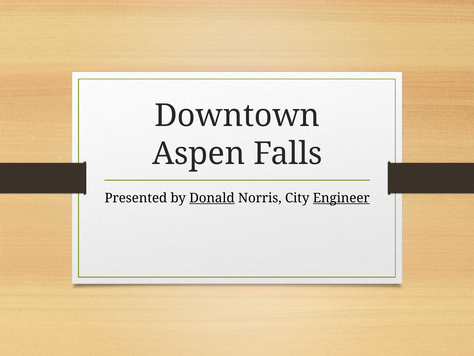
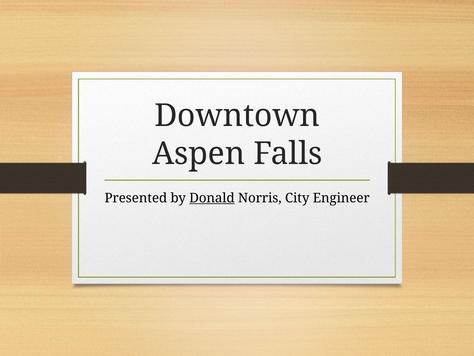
Engineer underline: present -> none
